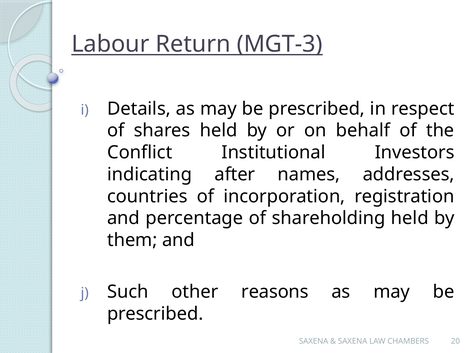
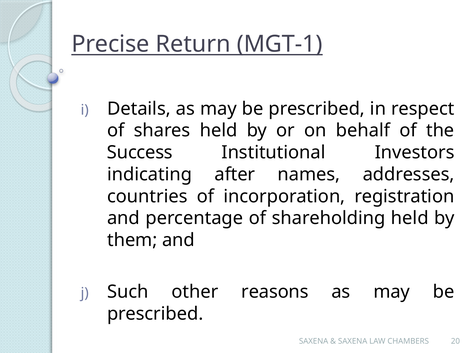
Labour: Labour -> Precise
MGT-3: MGT-3 -> MGT-1
Conflict: Conflict -> Success
